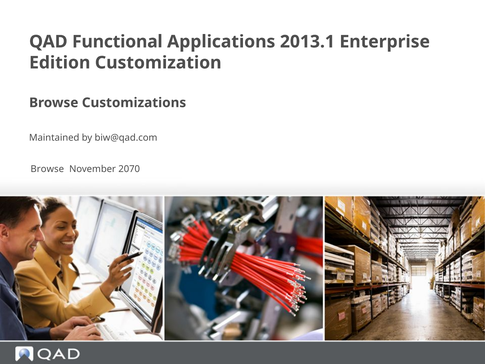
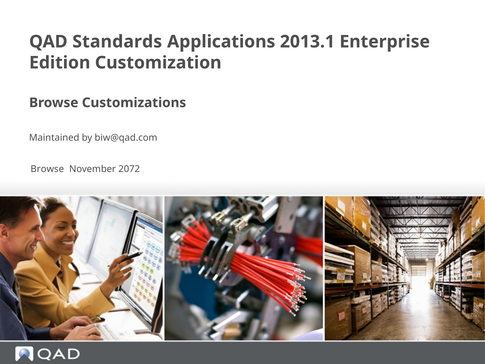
Functional: Functional -> Standards
2070: 2070 -> 2072
